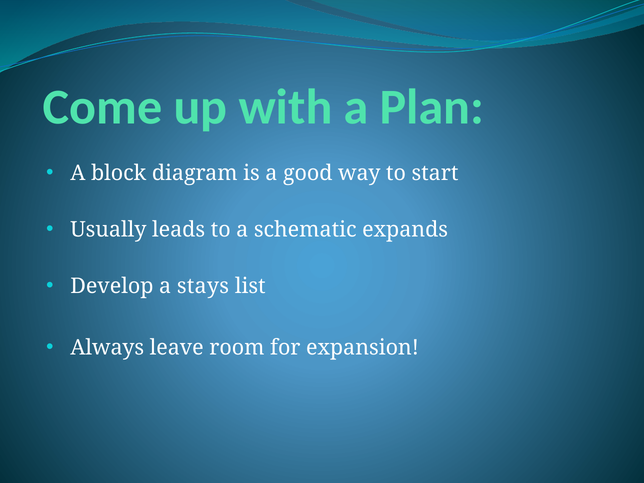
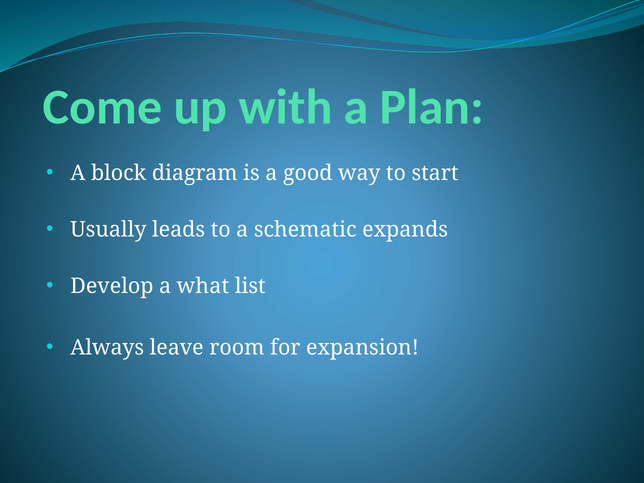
stays: stays -> what
